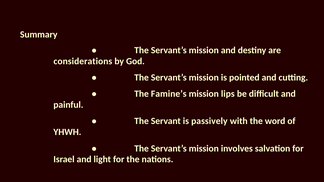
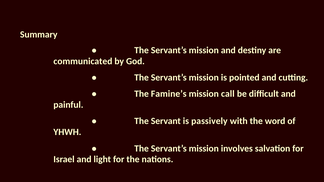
considerations: considerations -> communicated
lips: lips -> call
